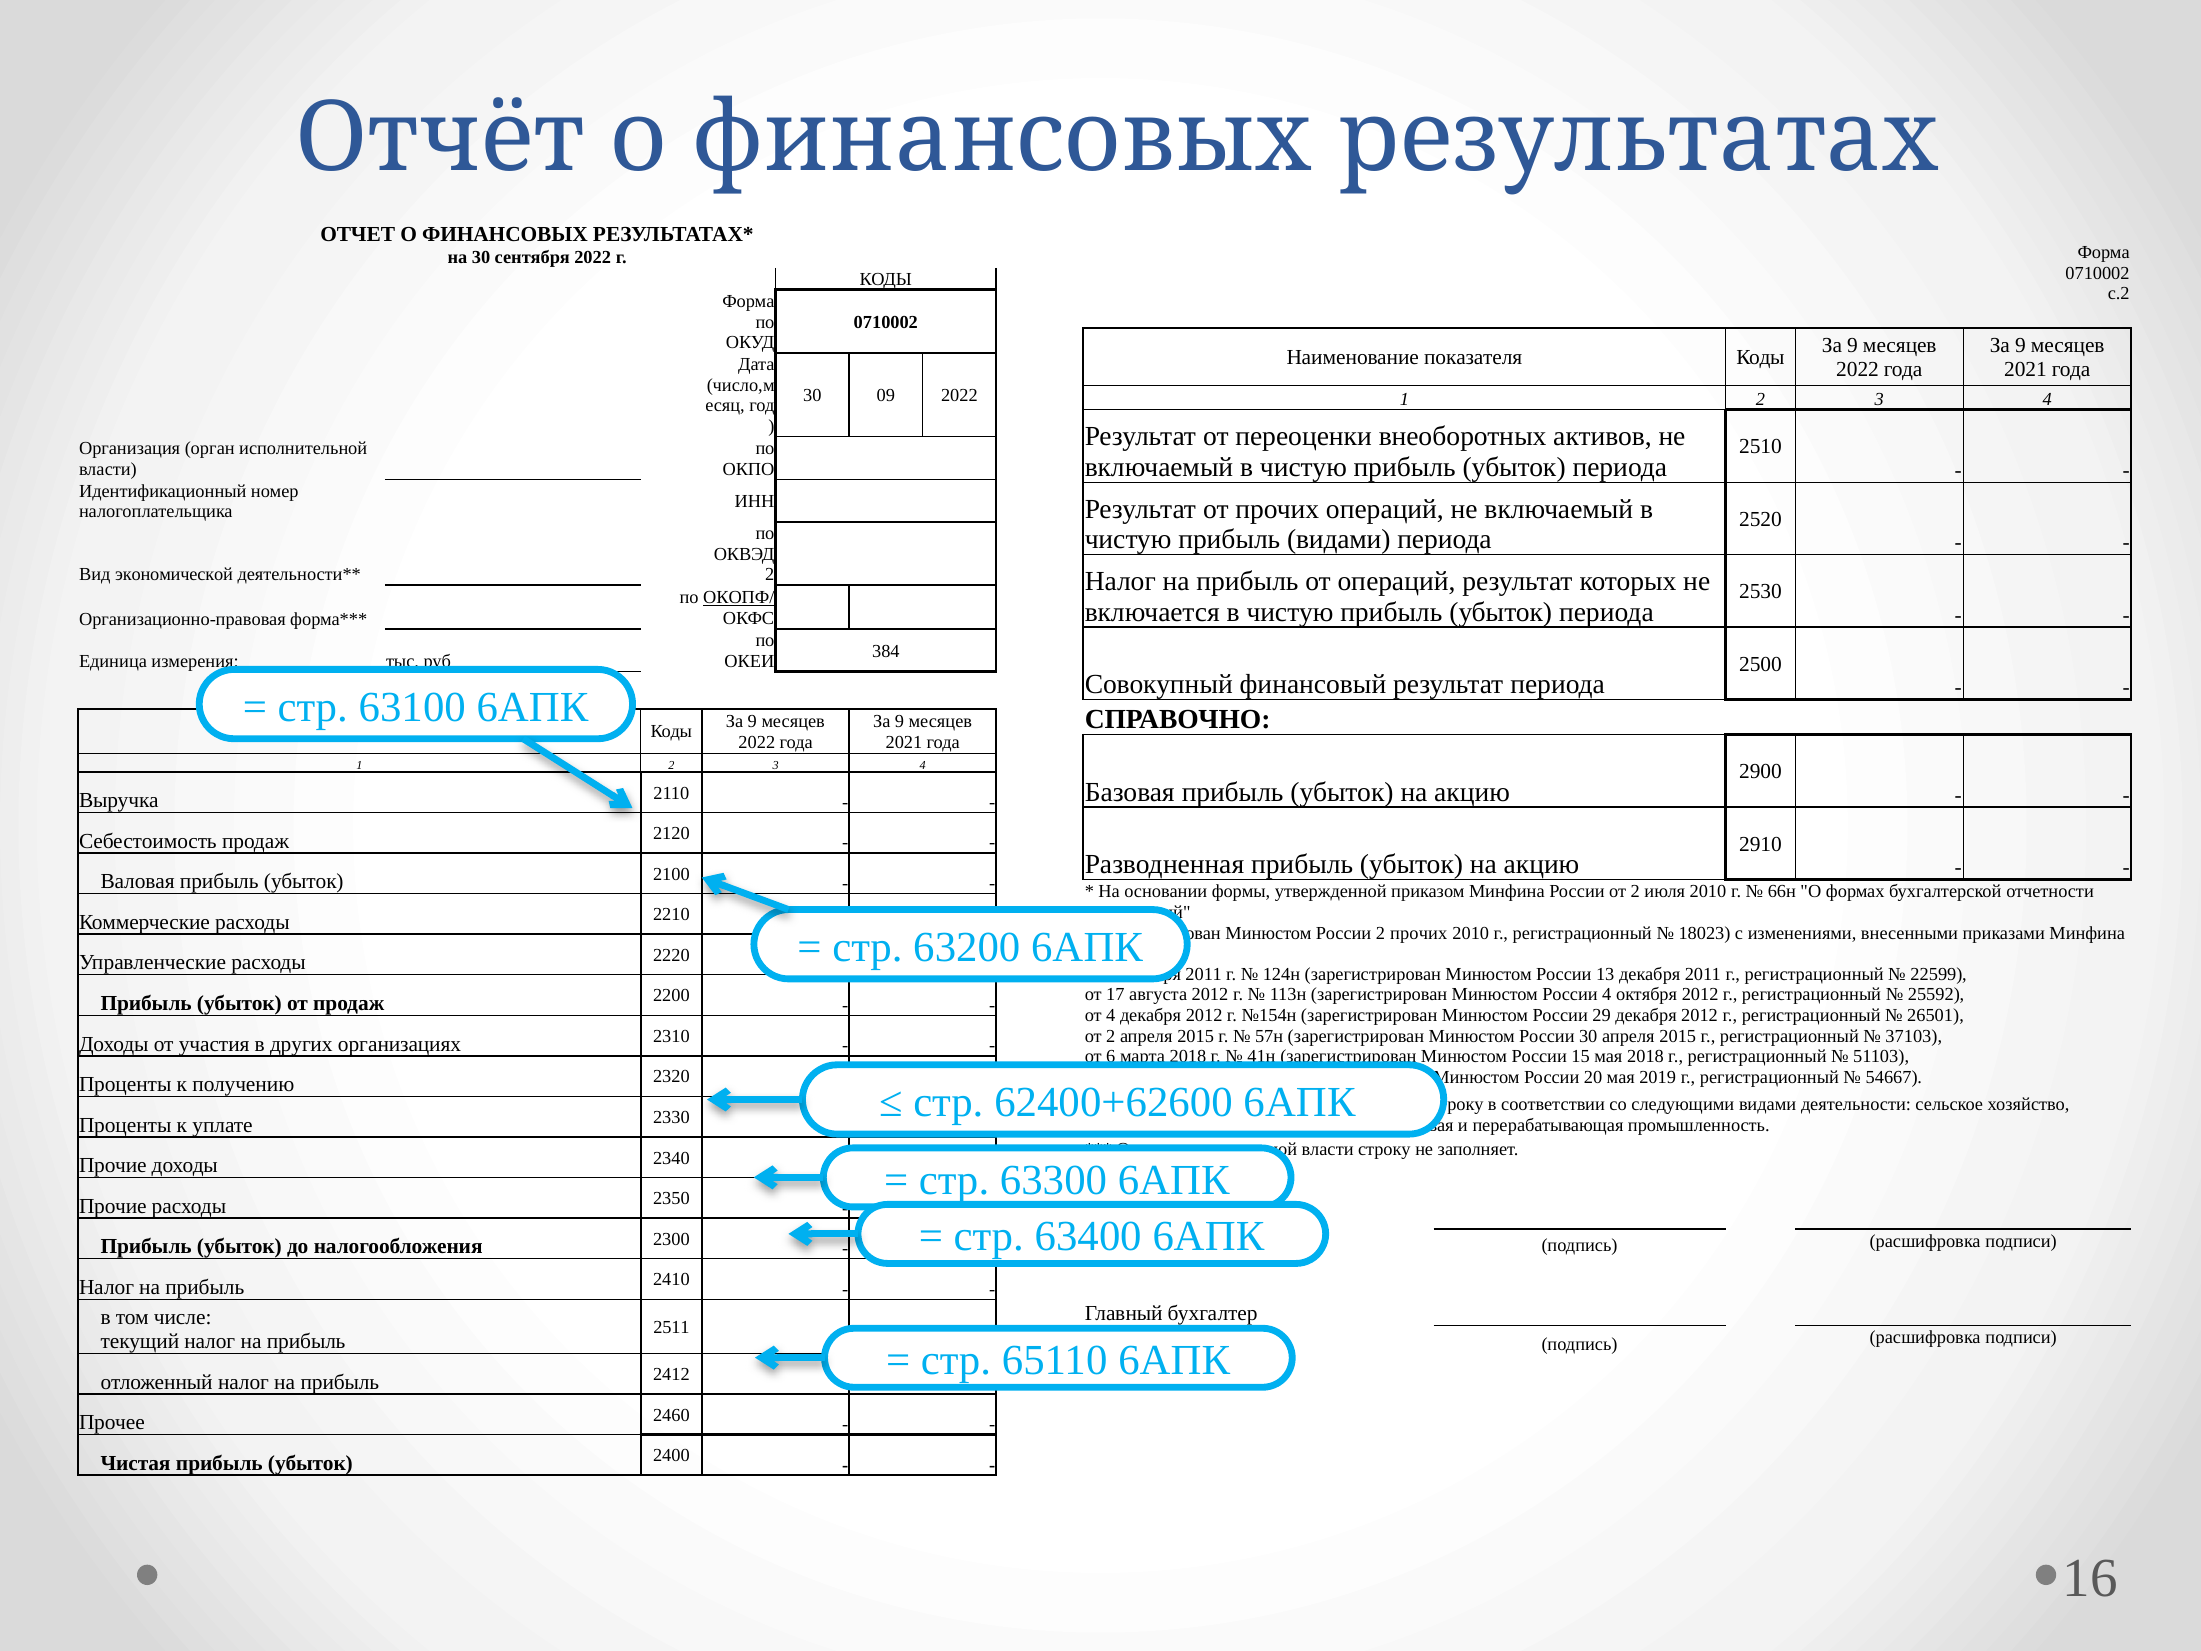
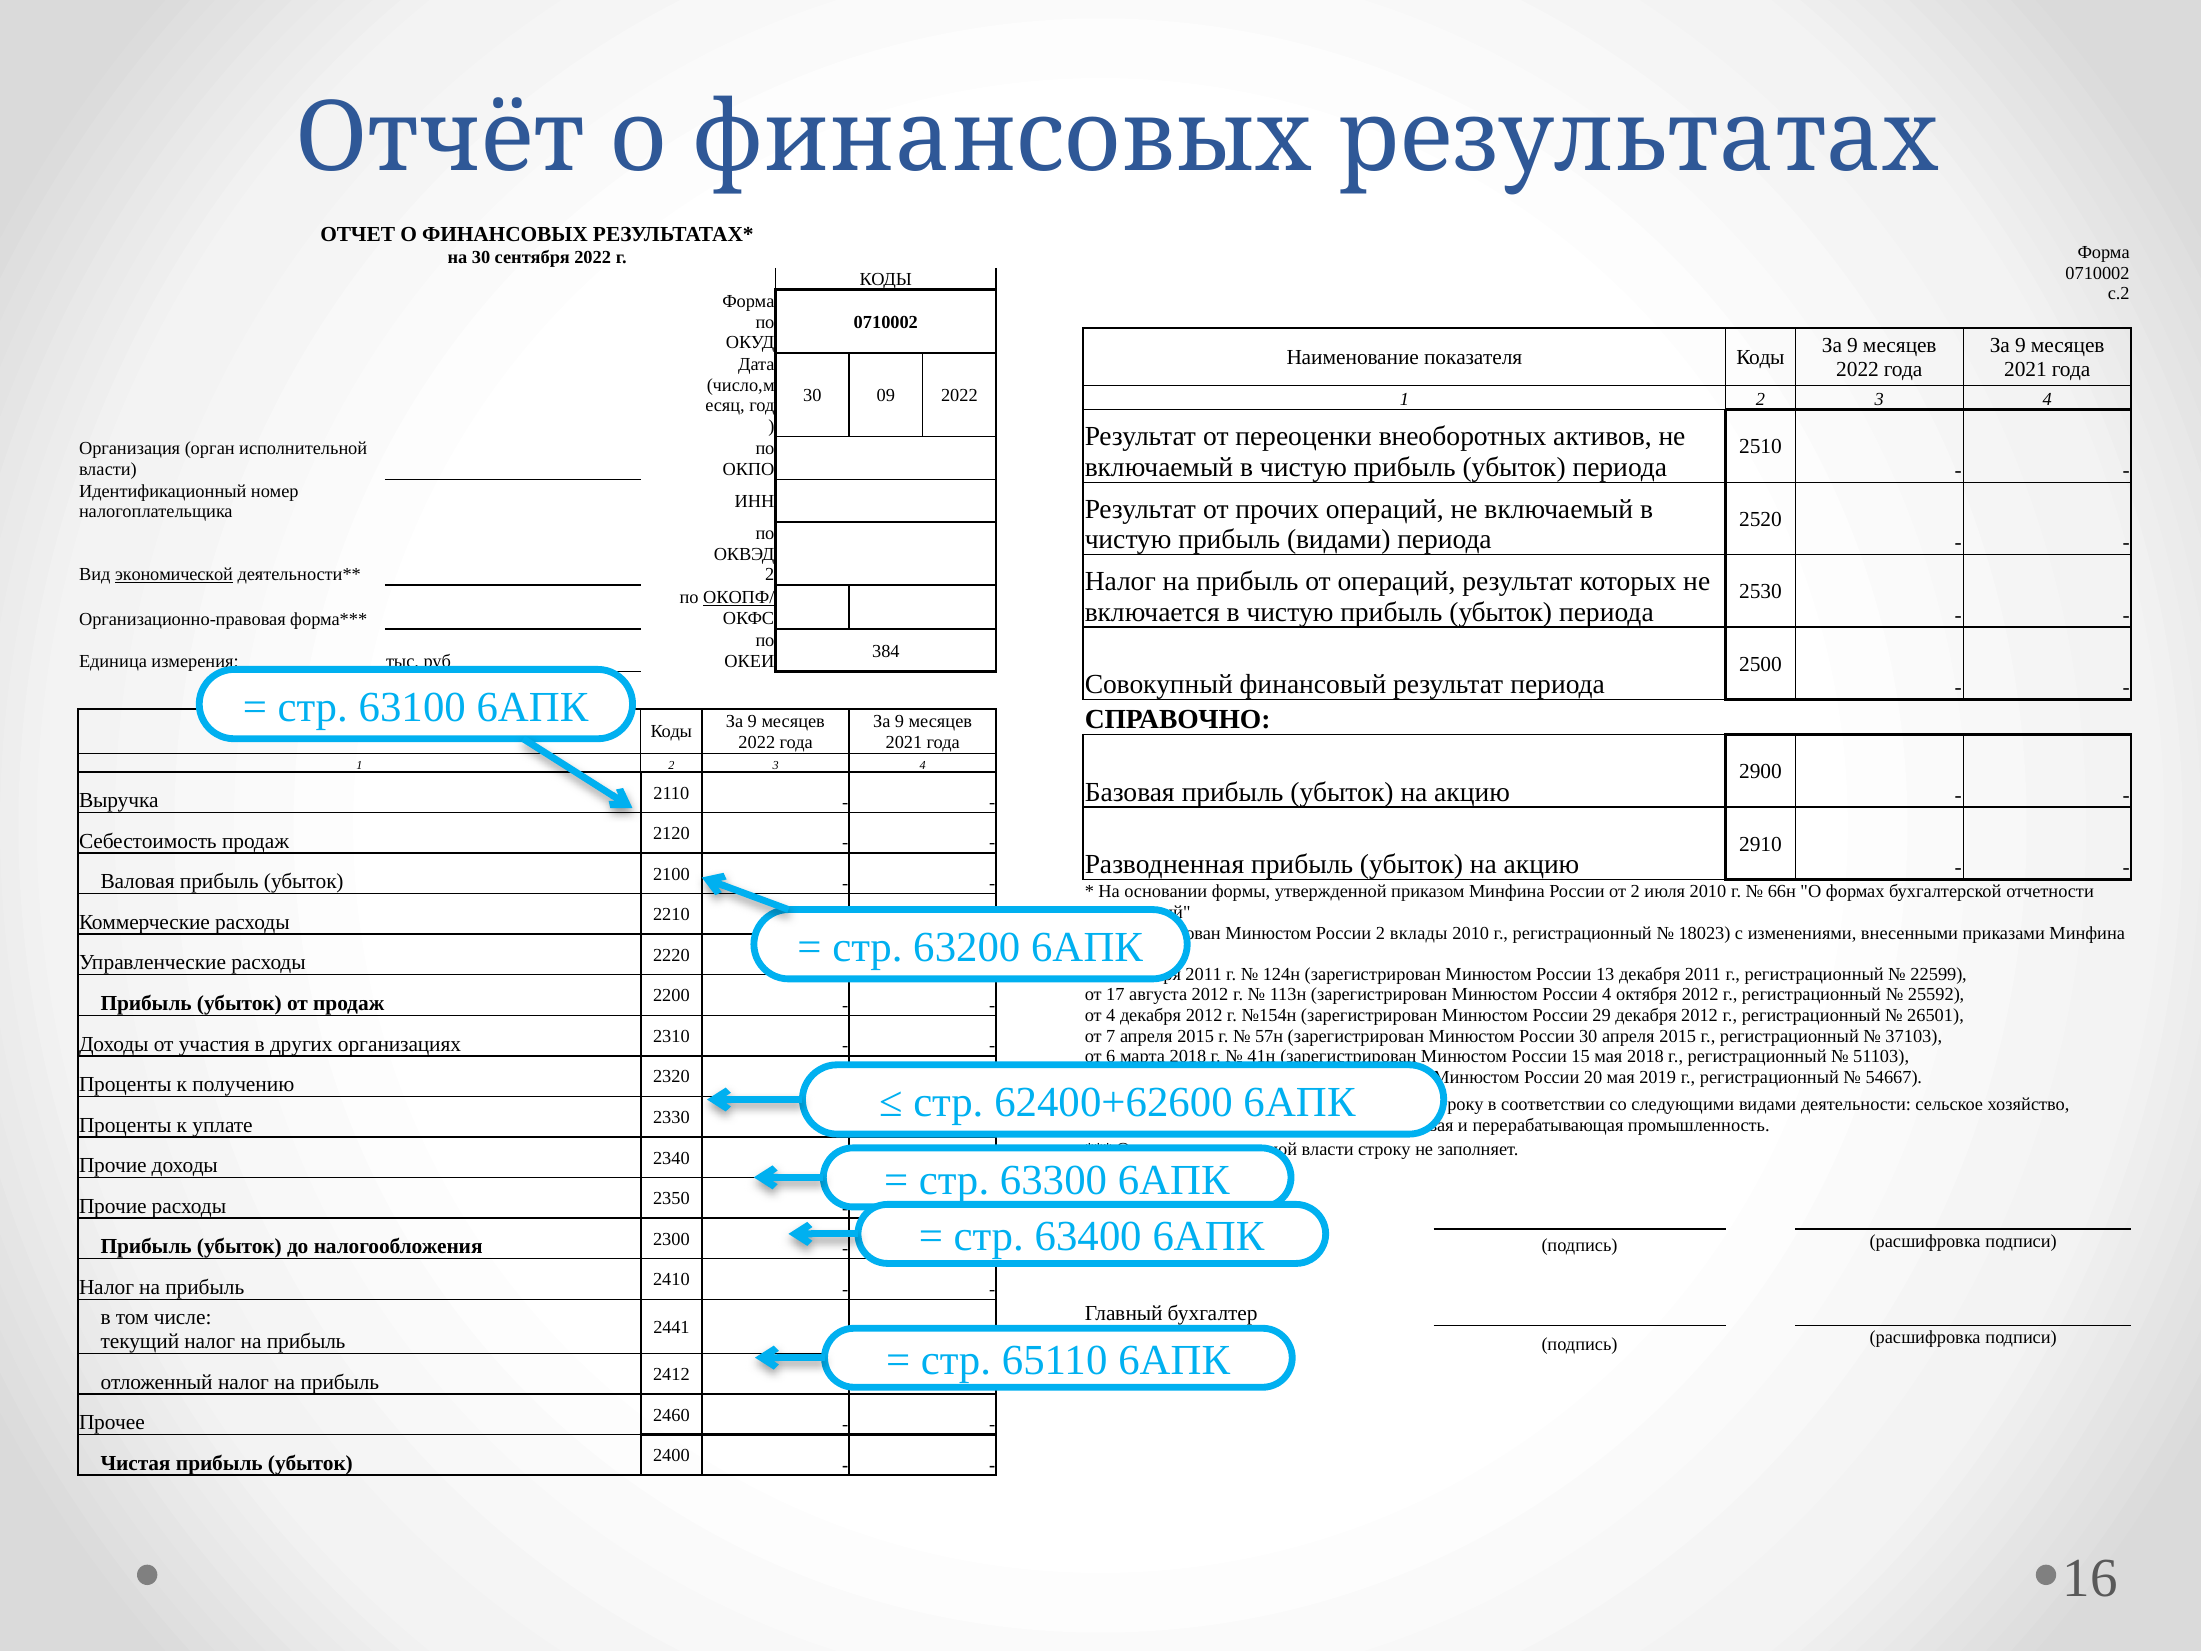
экономической underline: none -> present
2 прочих: прочих -> вклады
2 at (1111, 1036): 2 -> 7
2511: 2511 -> 2441
